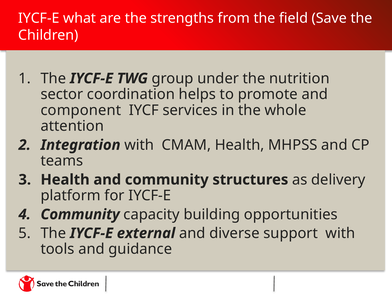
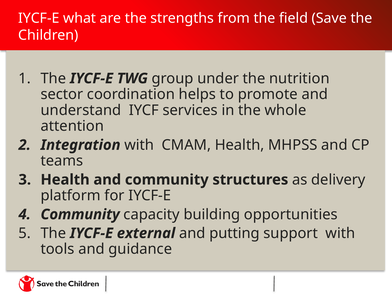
component: component -> understand
diverse: diverse -> putting
